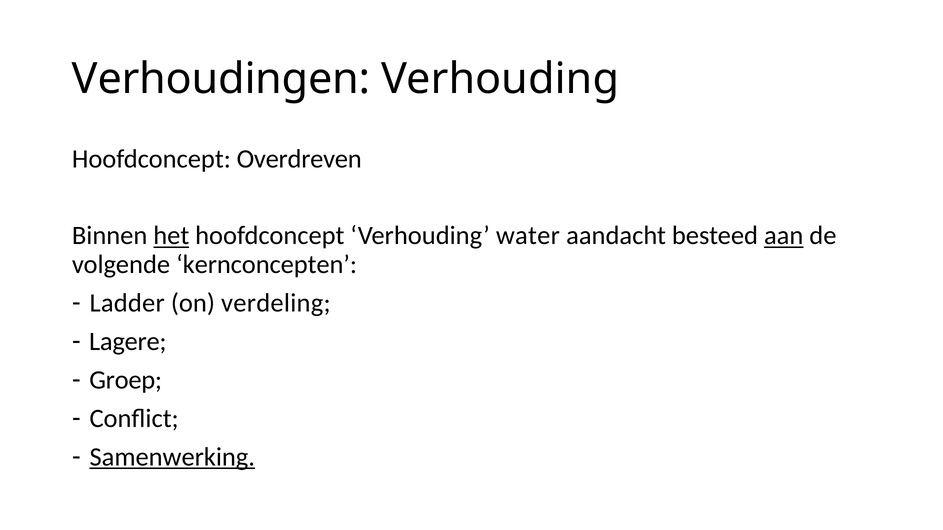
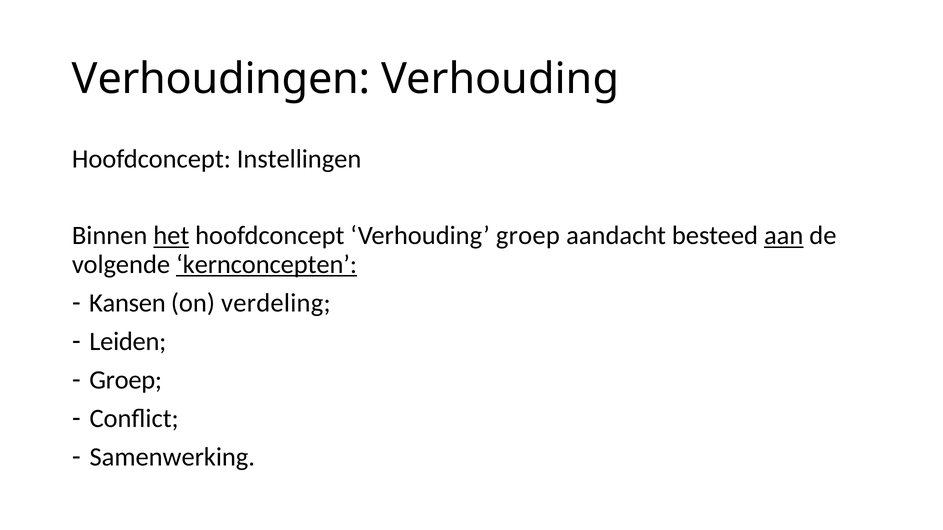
Overdreven: Overdreven -> Instellingen
Verhouding water: water -> groep
kernconcepten underline: none -> present
Ladder: Ladder -> Kansen
Lagere: Lagere -> Leiden
Samenwerking underline: present -> none
